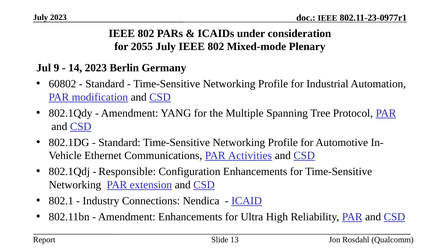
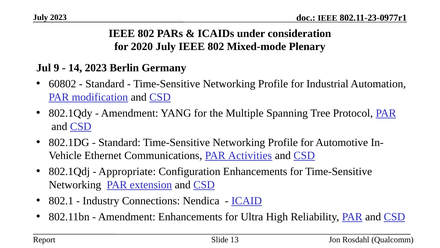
2055: 2055 -> 2020
Responsible: Responsible -> Appropriate
